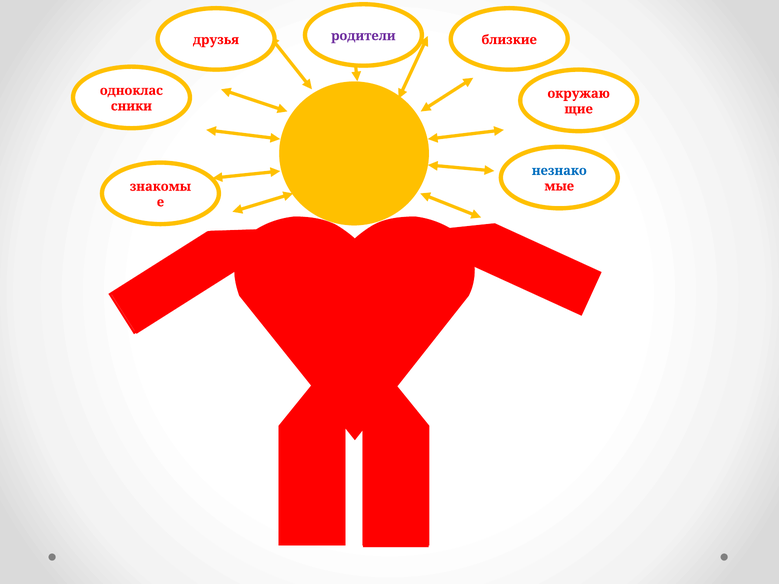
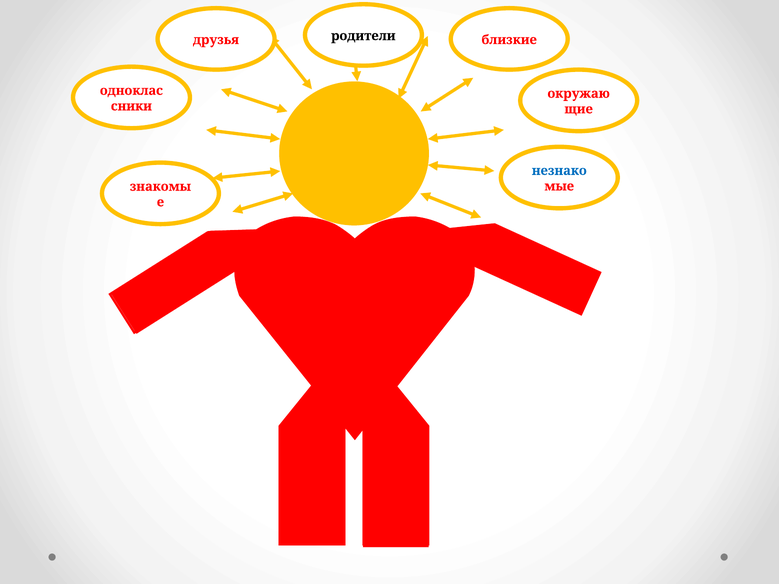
родители colour: purple -> black
